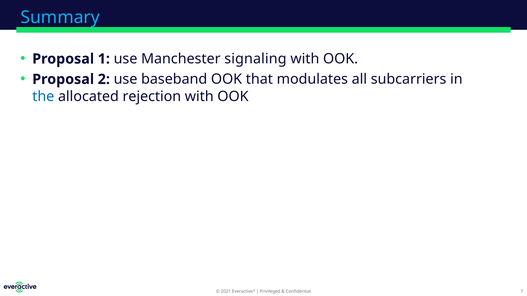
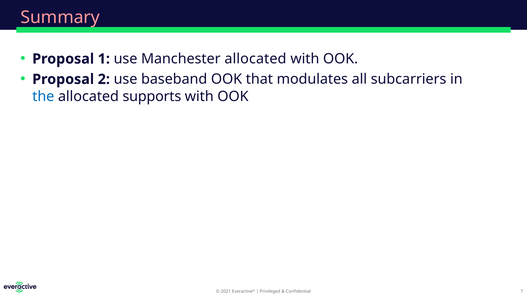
Summary colour: light blue -> pink
Manchester signaling: signaling -> allocated
rejection: rejection -> supports
